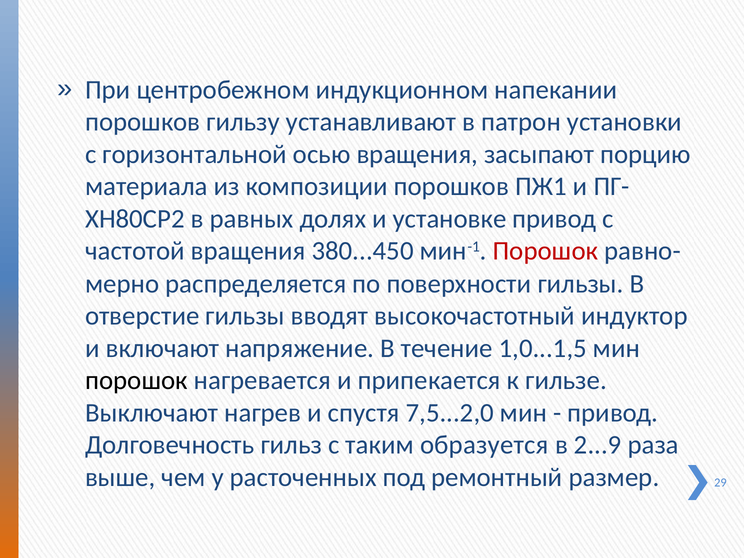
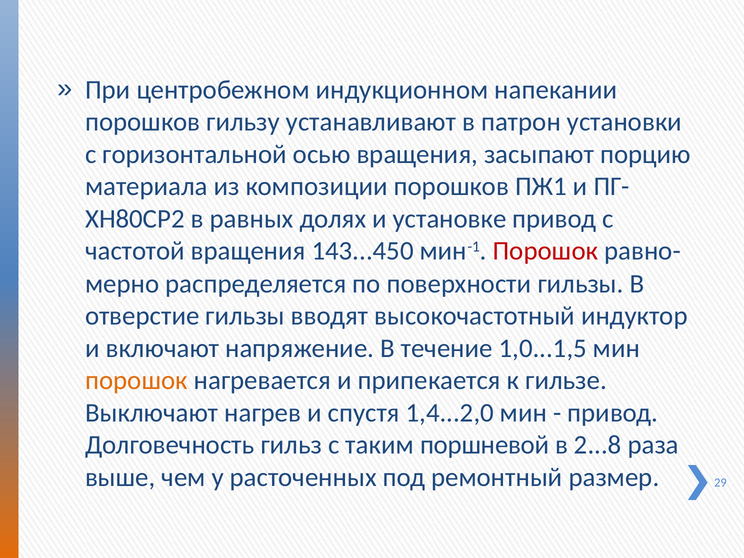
380...450: 380...450 -> 143...450
порошок at (136, 381) colour: black -> orange
7,5...2,0: 7,5...2,0 -> 1,4...2,0
образуется: образуется -> поршневой
2...9: 2...9 -> 2...8
